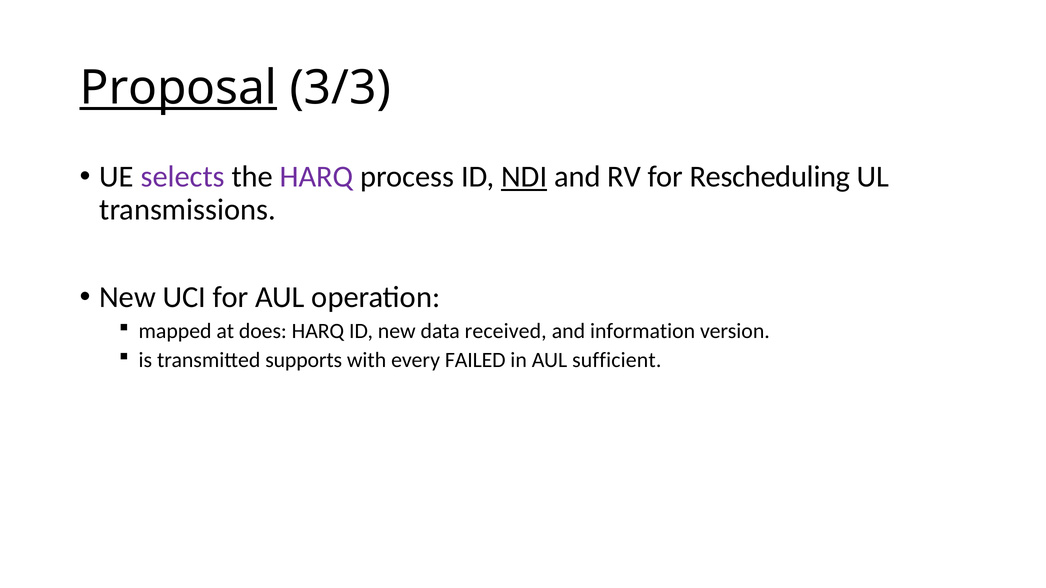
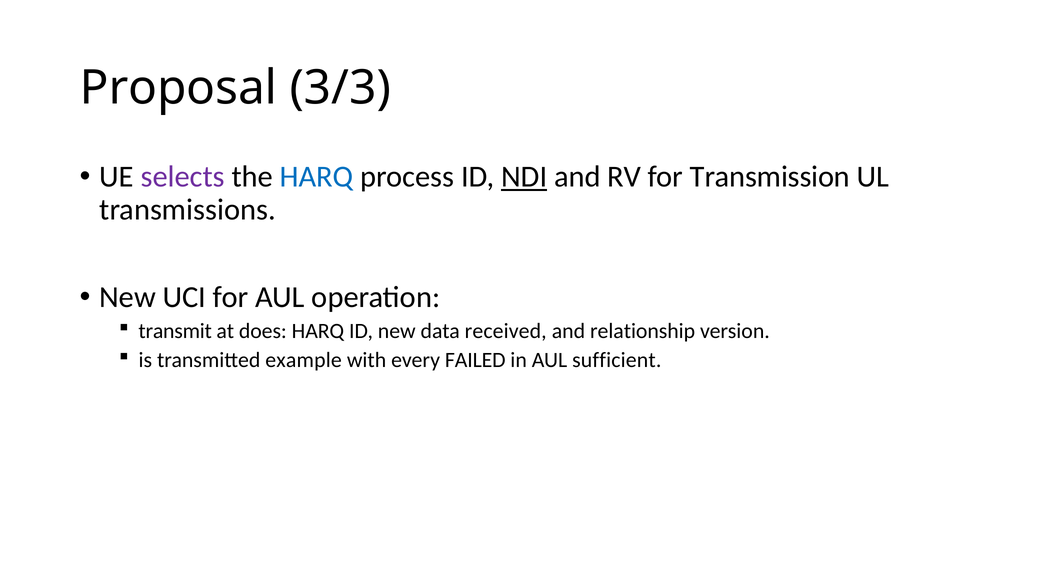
Proposal underline: present -> none
HARQ at (317, 177) colour: purple -> blue
Rescheduling: Rescheduling -> Transmission
mapped: mapped -> transmit
information: information -> relationship
supports: supports -> example
